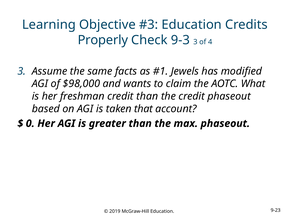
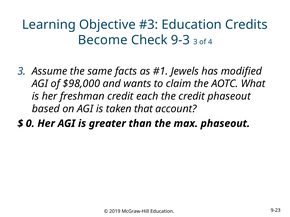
Properly: Properly -> Become
credit than: than -> each
